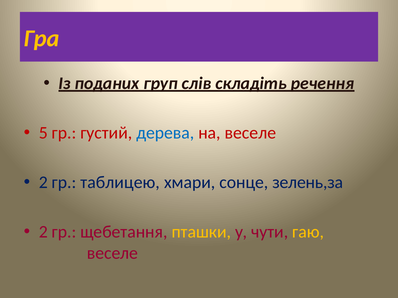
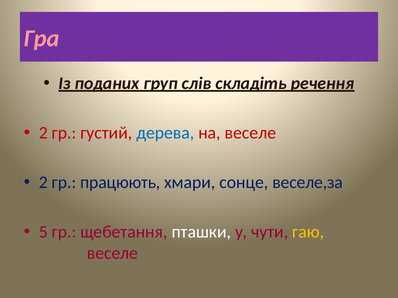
Гра colour: yellow -> pink
5 at (43, 133): 5 -> 2
таблицею: таблицею -> працюють
зелень,за: зелень,за -> веселе,за
2 at (43, 232): 2 -> 5
пташки colour: yellow -> white
